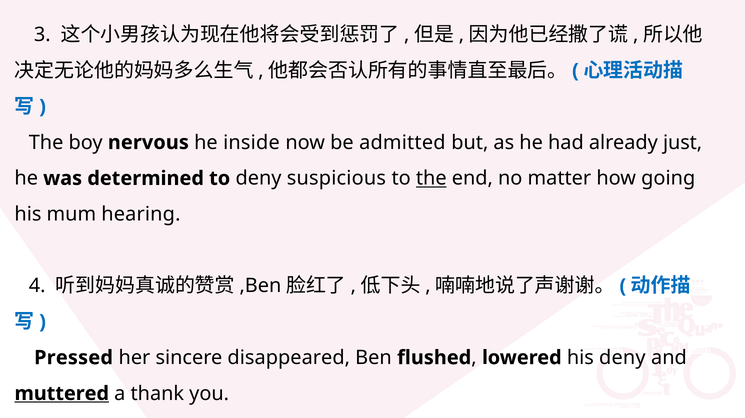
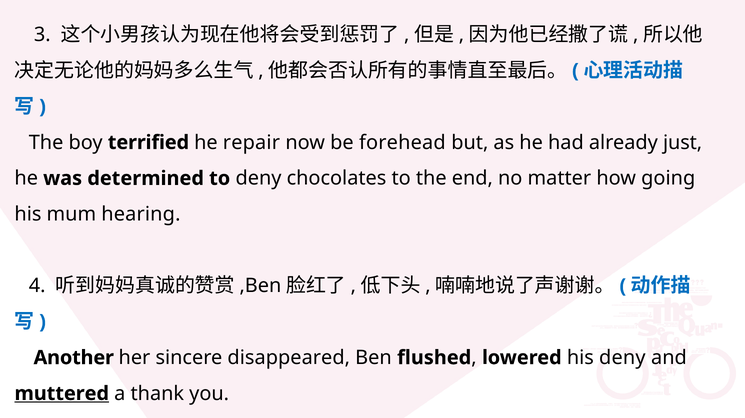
nervous: nervous -> terrified
inside: inside -> repair
admitted: admitted -> forehead
suspicious: suspicious -> chocolates
the at (431, 178) underline: present -> none
Pressed: Pressed -> Another
